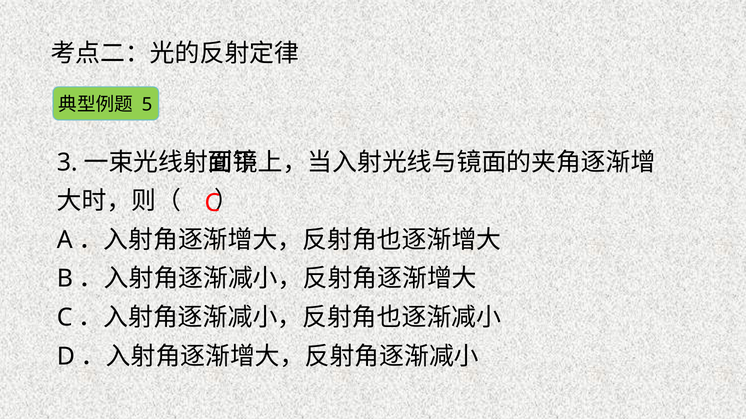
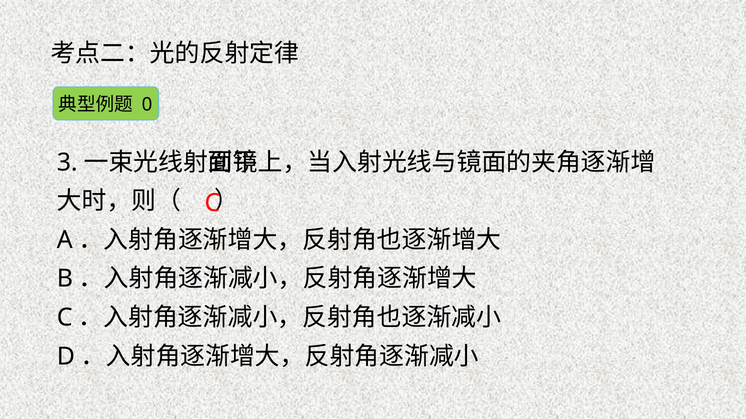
5: 5 -> 0
